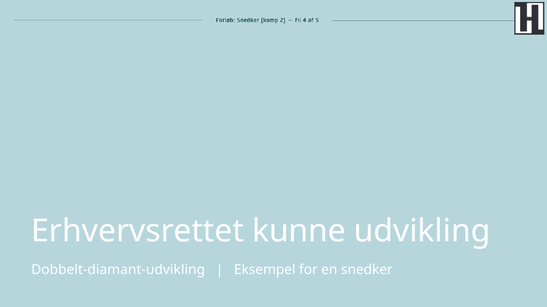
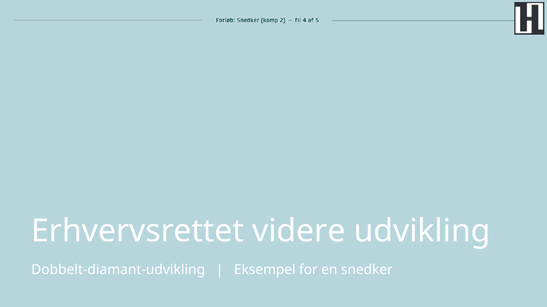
kunne: kunne -> videre
